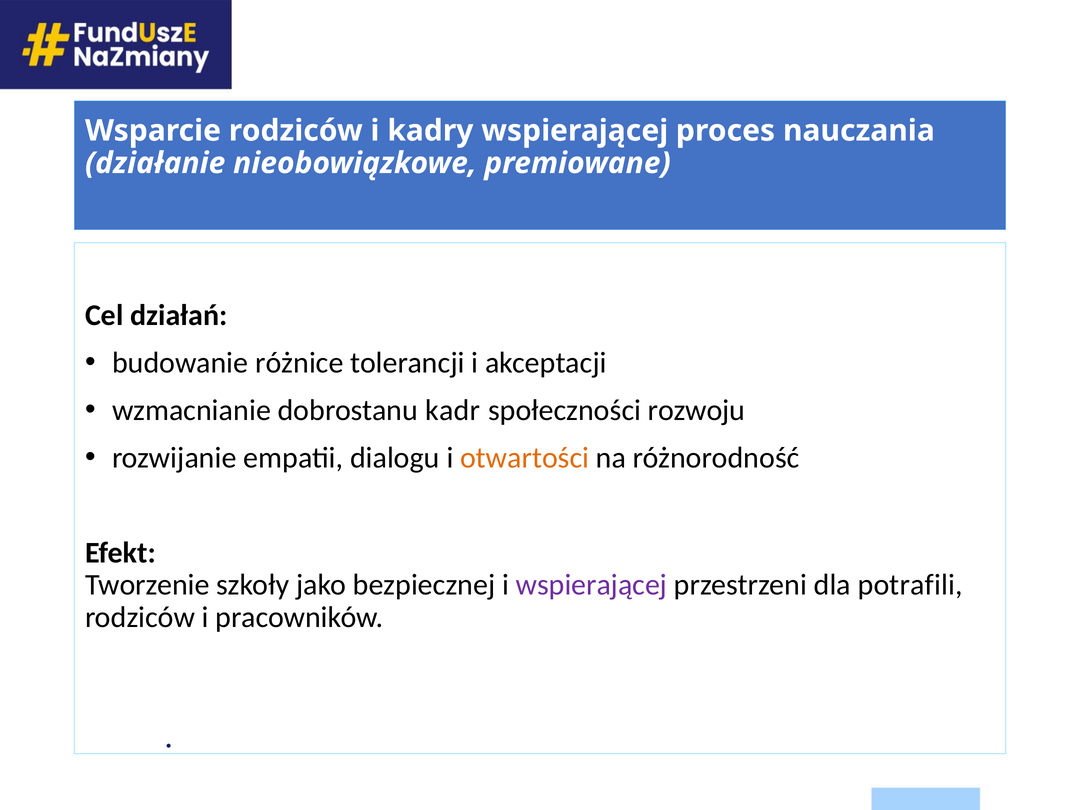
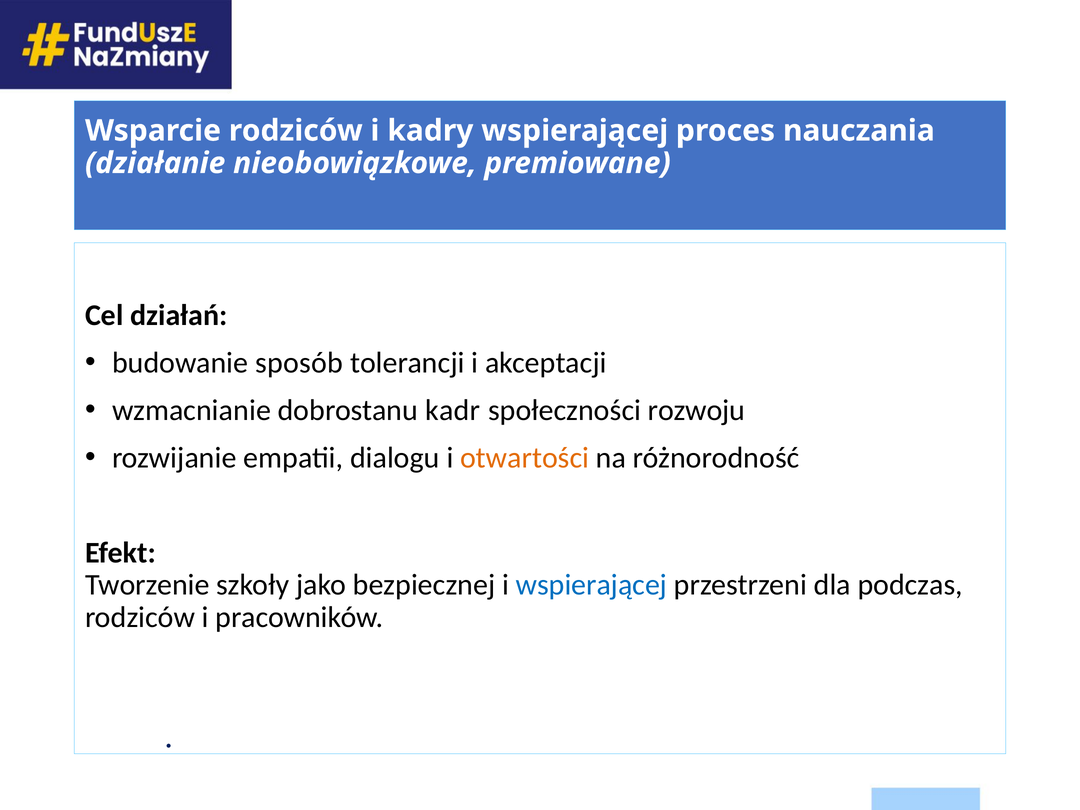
różnice: różnice -> sposób
wspierającej at (591, 585) colour: purple -> blue
potrafili: potrafili -> podczas
